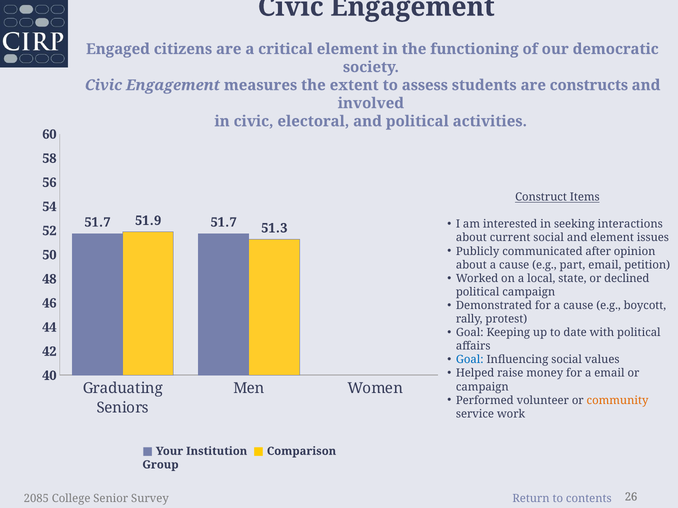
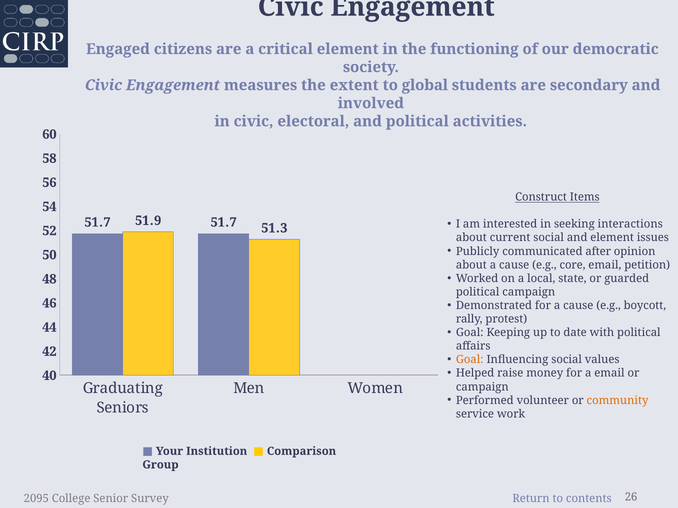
assess: assess -> global
constructs: constructs -> secondary
part: part -> core
declined: declined -> guarded
Goal at (470, 360) colour: blue -> orange
2085: 2085 -> 2095
